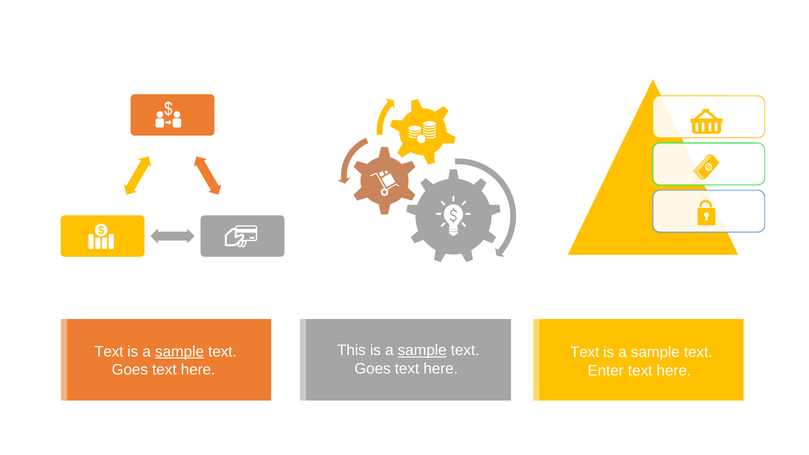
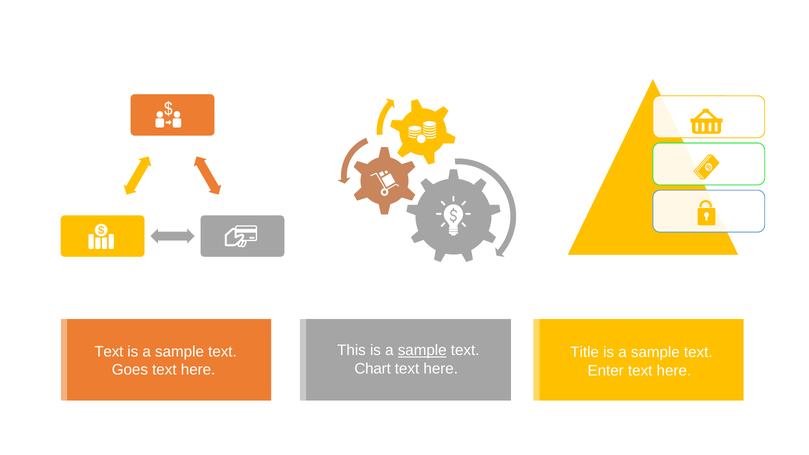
sample at (180, 352) underline: present -> none
Text at (585, 352): Text -> Title
Goes at (373, 369): Goes -> Chart
